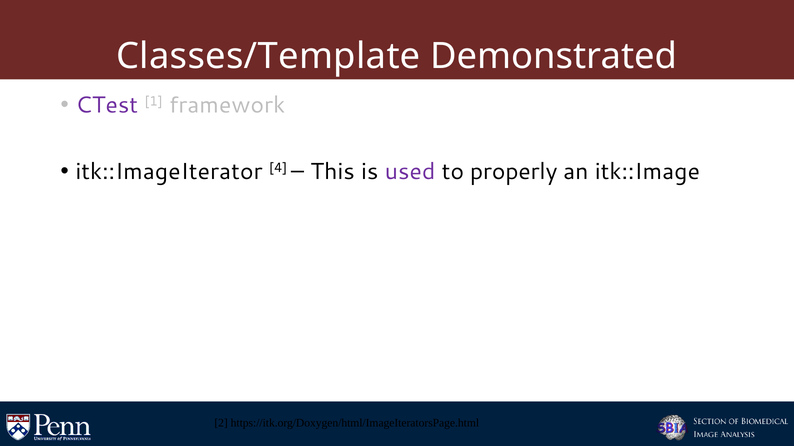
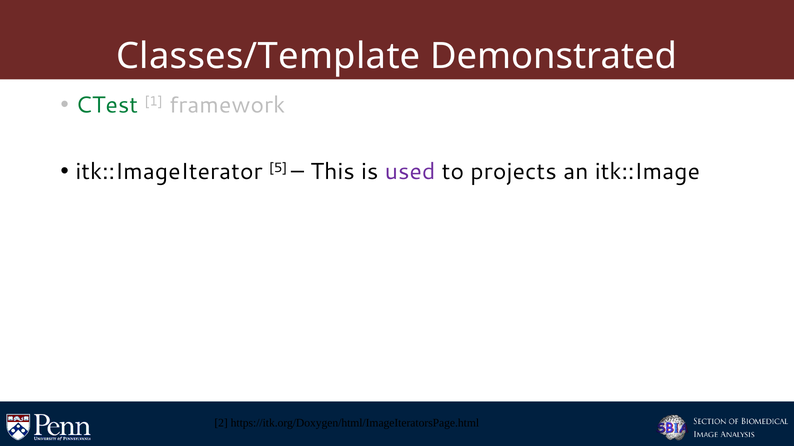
CTest colour: purple -> green
4: 4 -> 5
properly: properly -> projects
